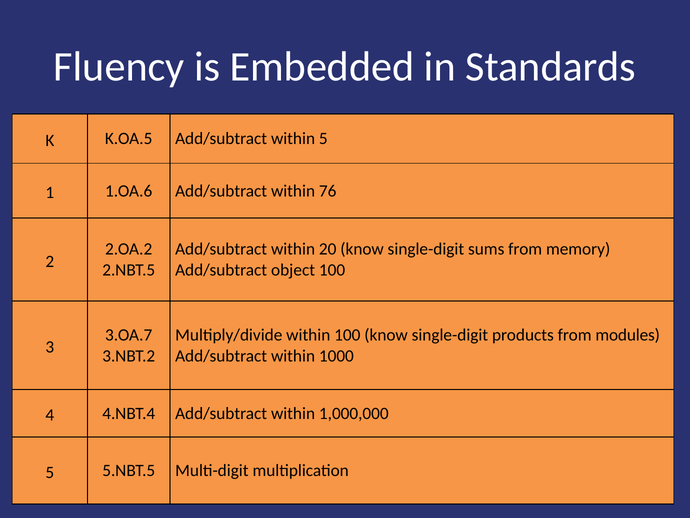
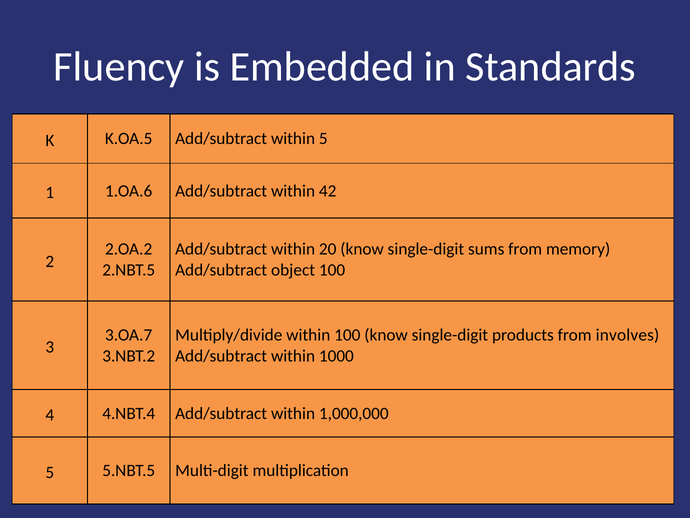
76: 76 -> 42
modules: modules -> involves
